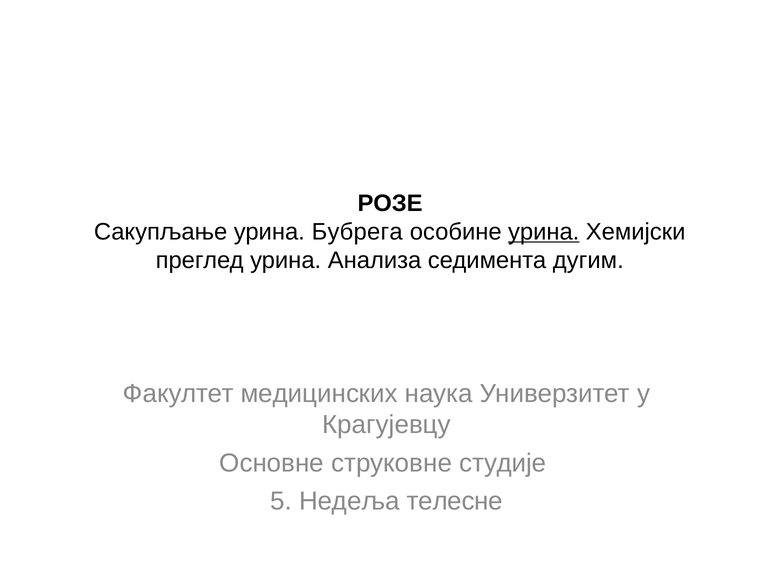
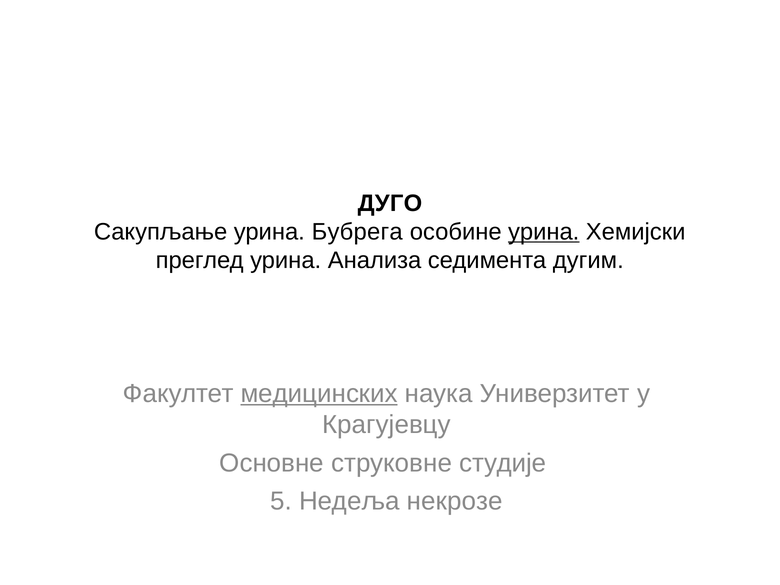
РОЗЕ: РОЗЕ -> ДУГО
медицинских underline: none -> present
телесне: телесне -> некрозе
